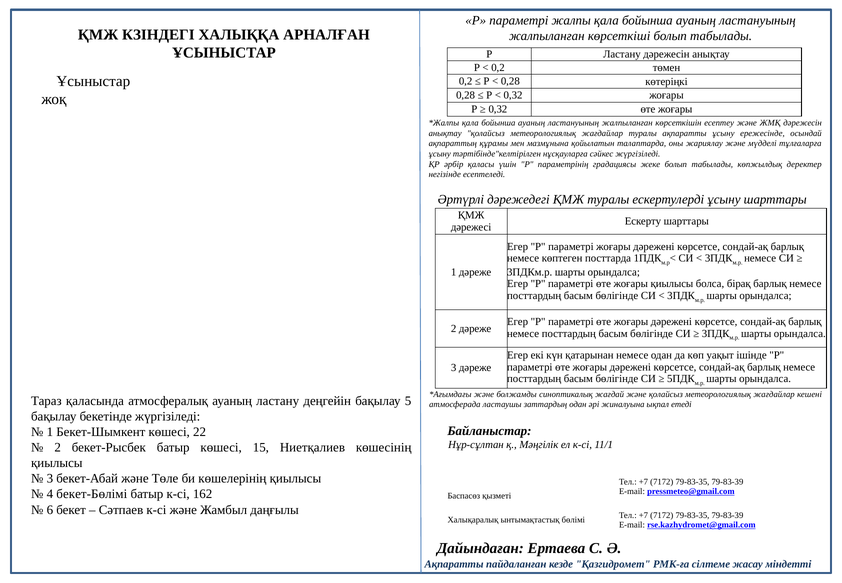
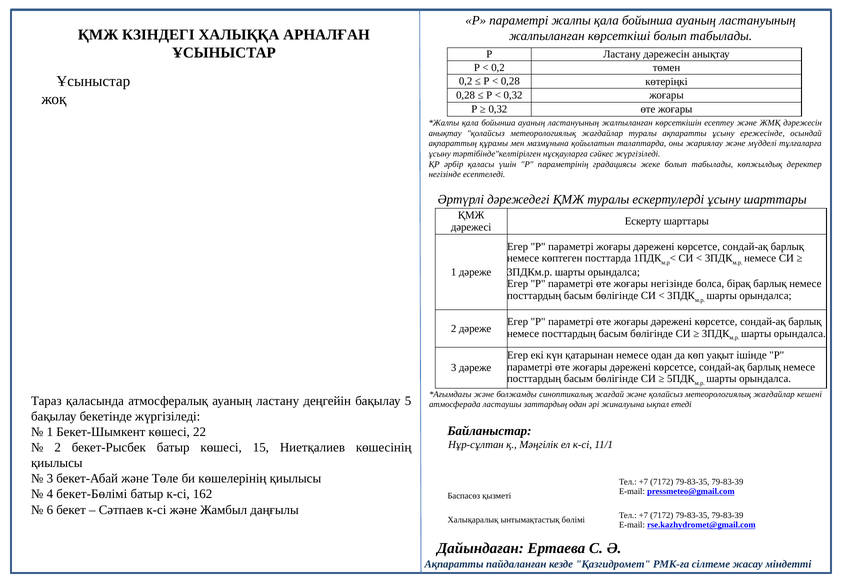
жоғары қиылысы: қиылысы -> негізінде
